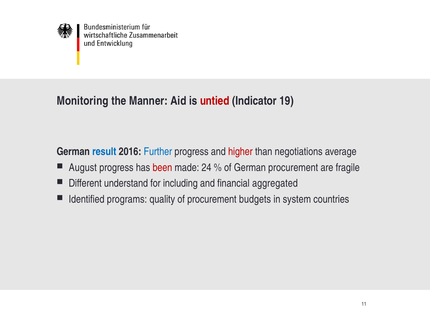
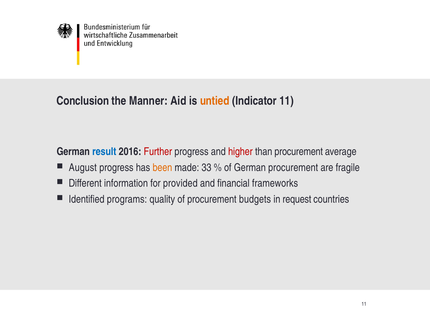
Monitoring: Monitoring -> Conclusion
untied colour: red -> orange
Indicator 19: 19 -> 11
Further colour: blue -> red
than negotiations: negotiations -> procurement
been colour: red -> orange
24: 24 -> 33
understand: understand -> information
including: including -> provided
aggregated: aggregated -> frameworks
system: system -> request
